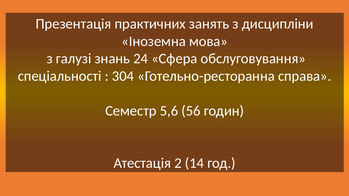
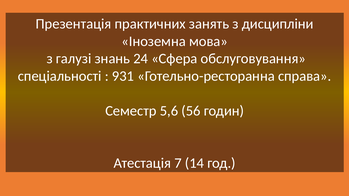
304: 304 -> 931
2: 2 -> 7
